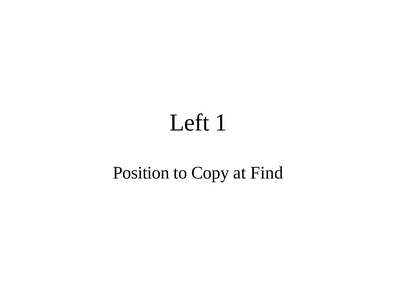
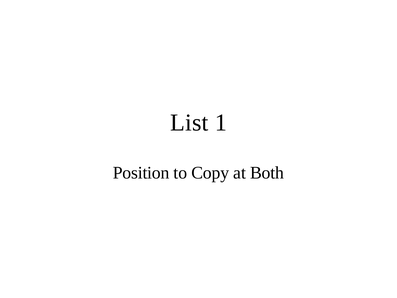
Left: Left -> List
Find: Find -> Both
